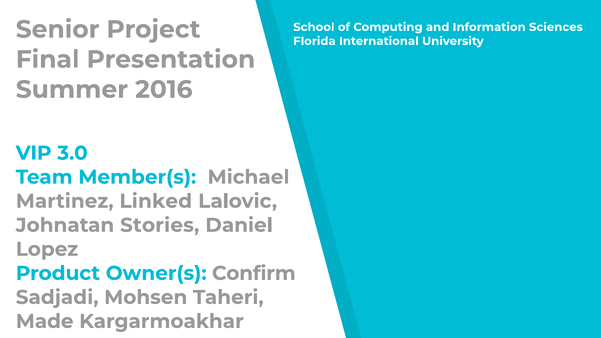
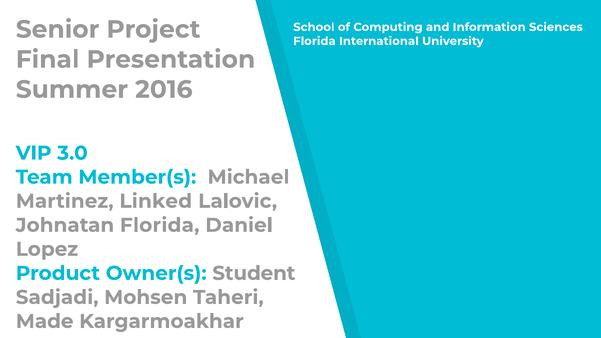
Johnatan Stories: Stories -> Florida
Confirm: Confirm -> Student
